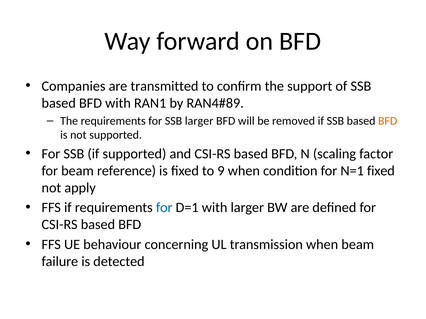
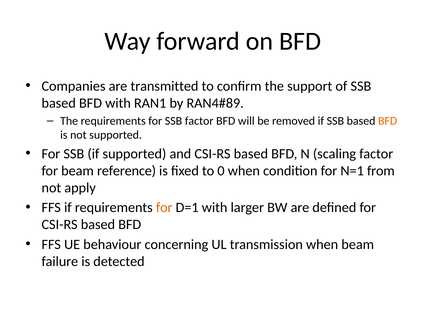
SSB larger: larger -> factor
9: 9 -> 0
N=1 fixed: fixed -> from
for at (164, 208) colour: blue -> orange
